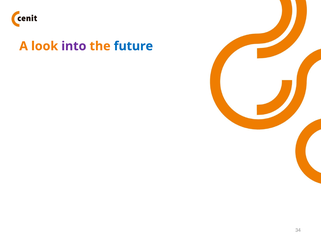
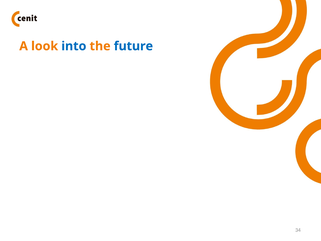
into colour: purple -> blue
